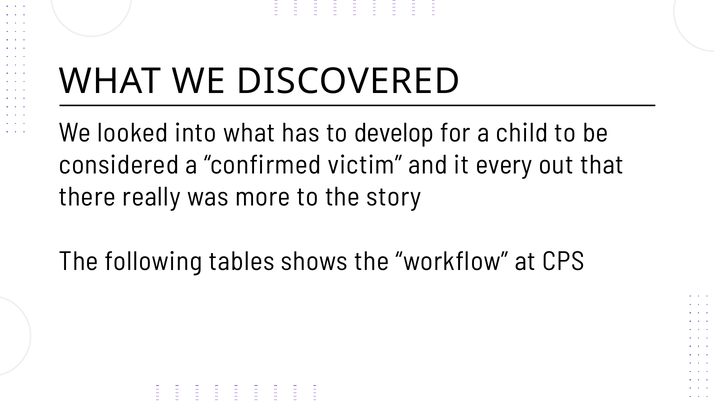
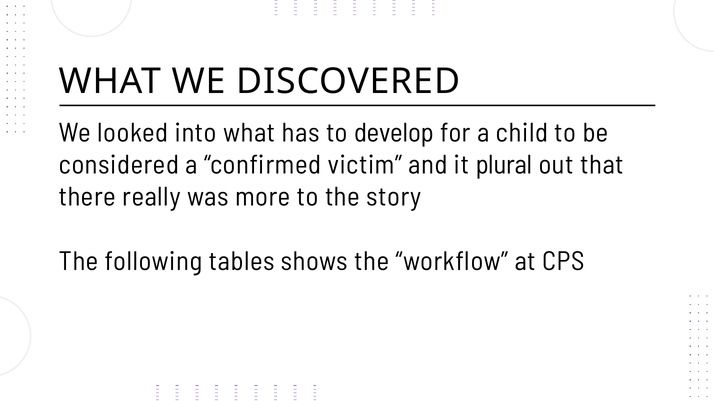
every: every -> plural
